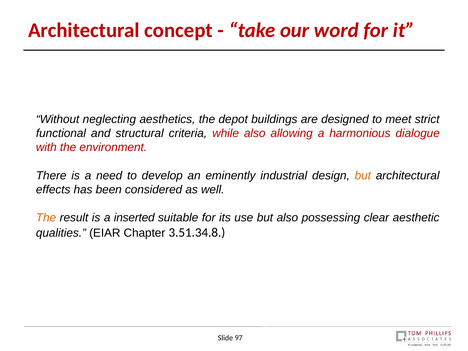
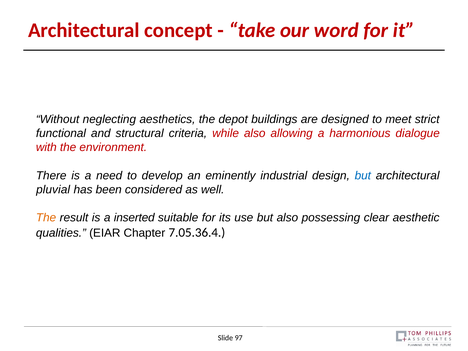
but at (363, 176) colour: orange -> blue
effects: effects -> pluvial
3.51.34.8: 3.51.34.8 -> 7.05.36.4
